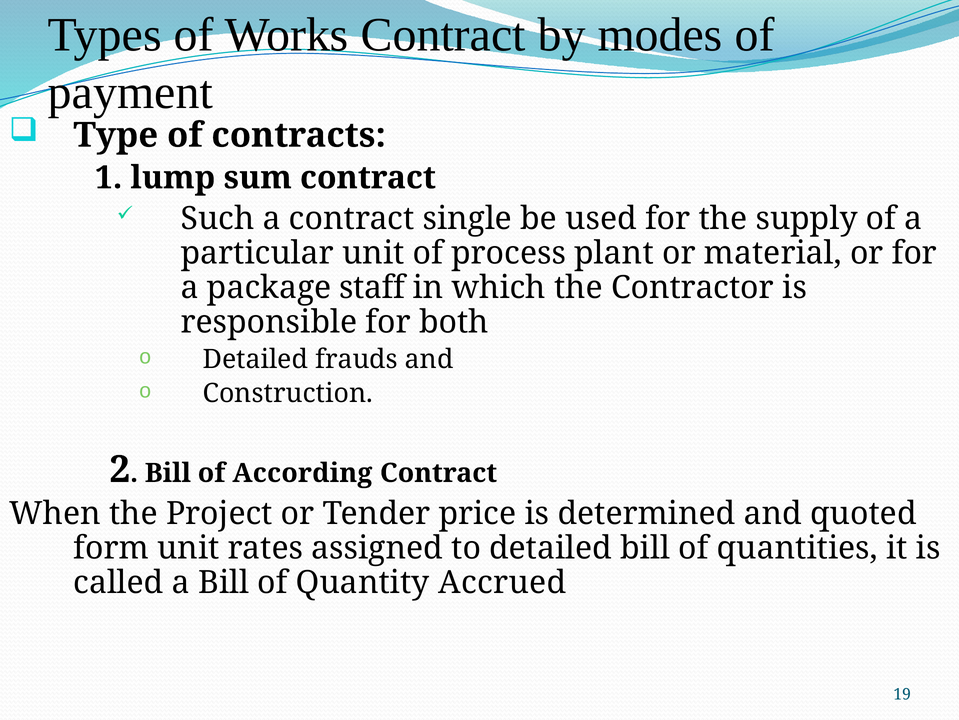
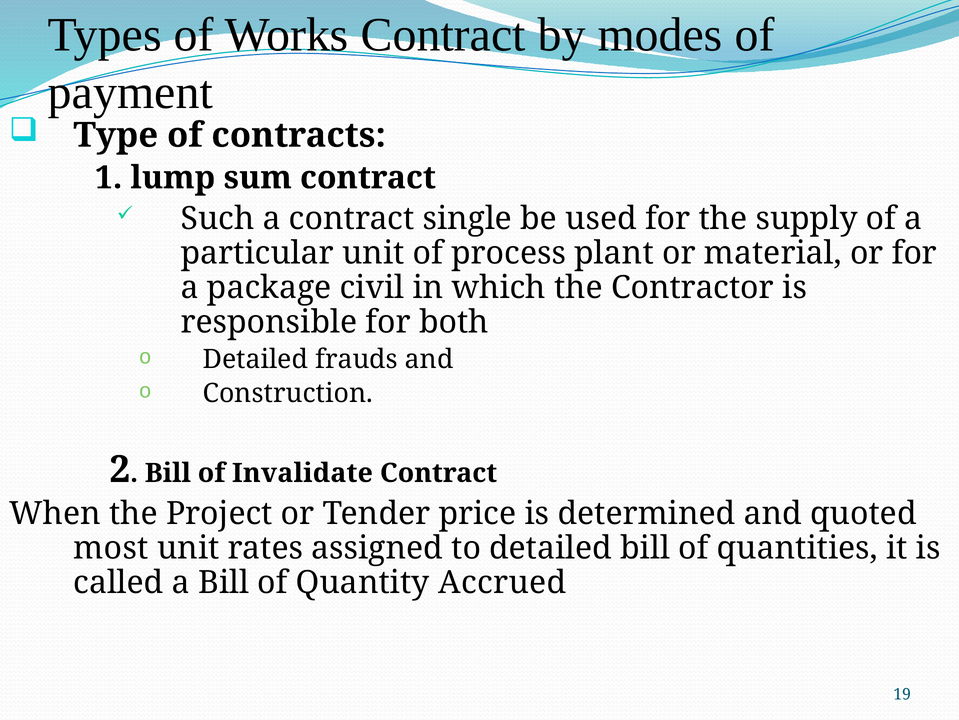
staff: staff -> civil
According: According -> Invalidate
form: form -> most
